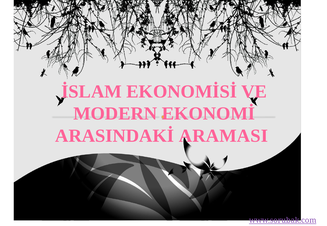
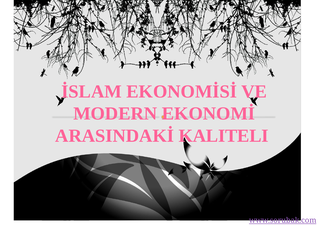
ARAMASI: ARAMASI -> KALITELI
